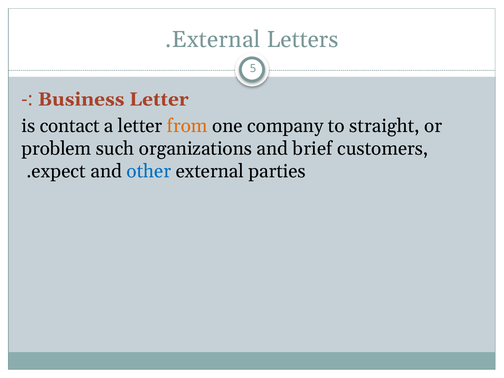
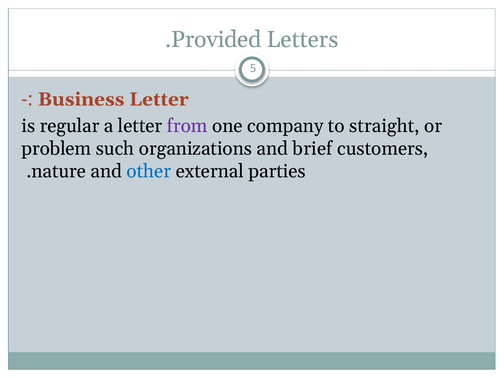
External at (216, 40): External -> Provided
contact: contact -> regular
from colour: orange -> purple
expect: expect -> nature
